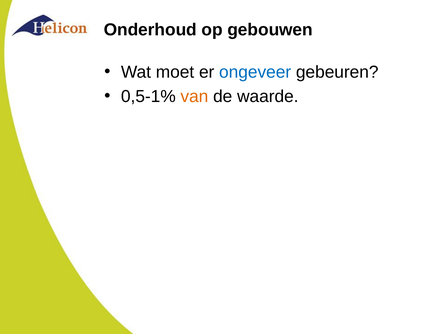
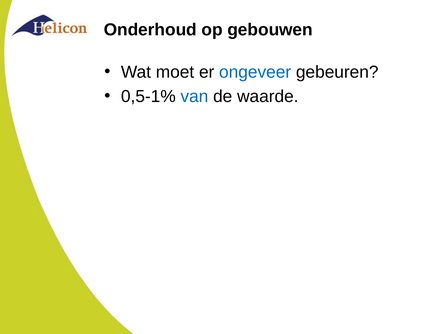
van colour: orange -> blue
